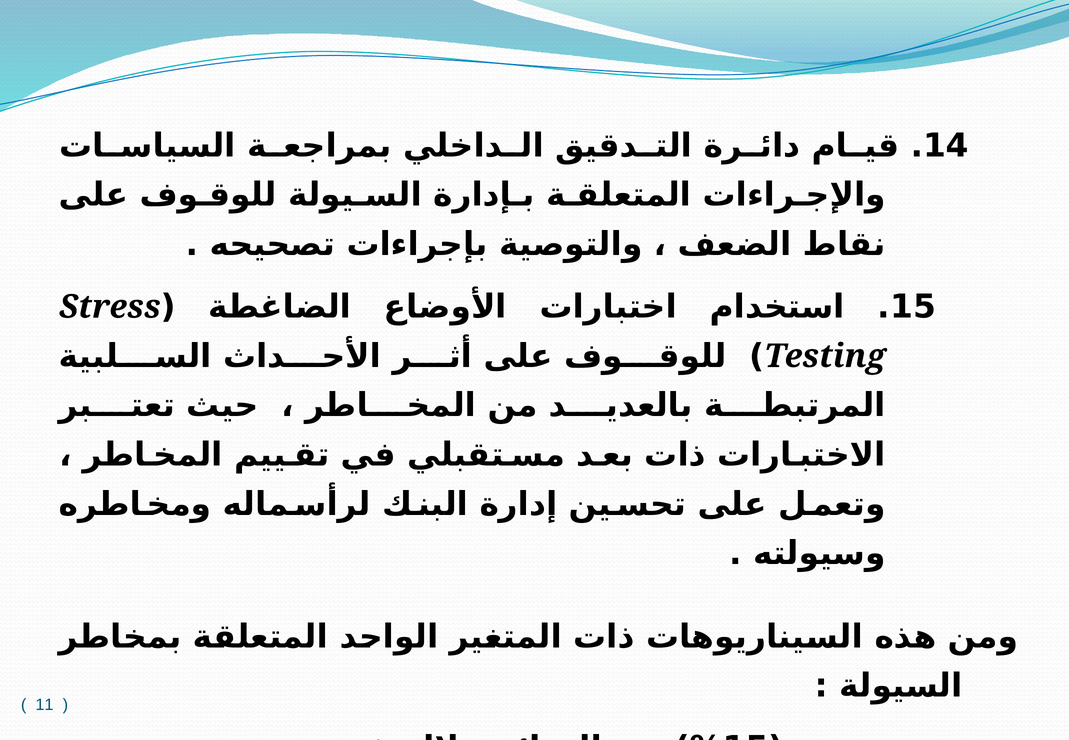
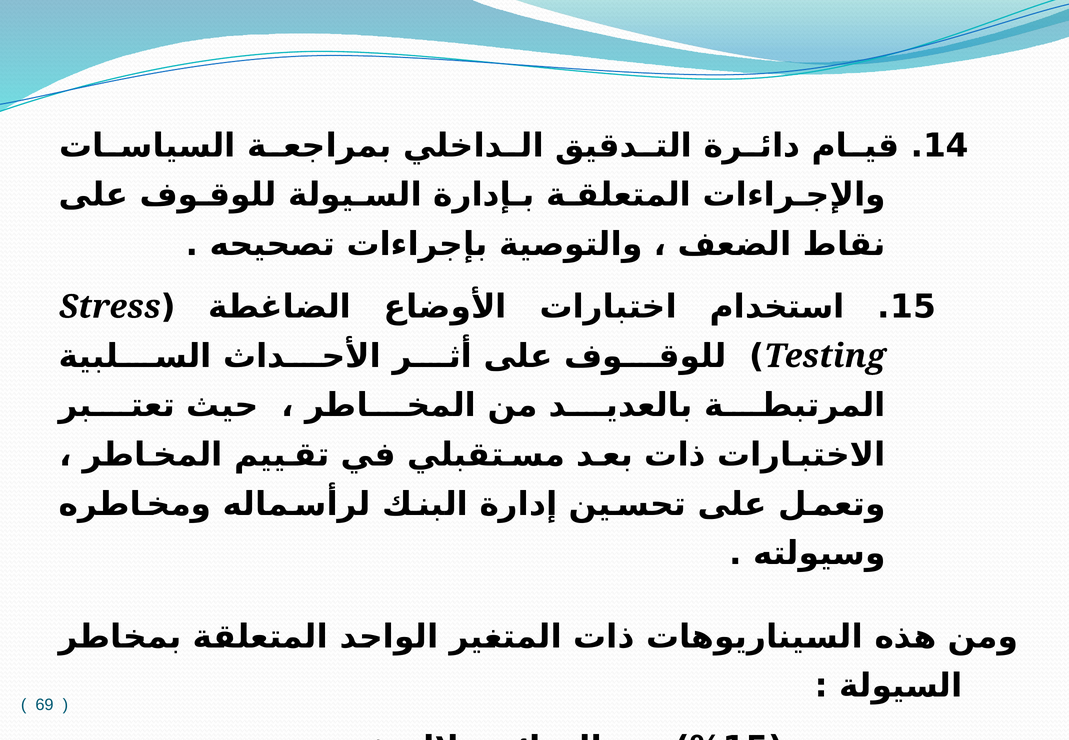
11: 11 -> 69
